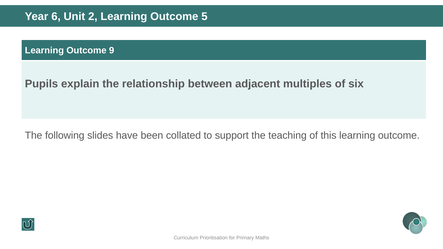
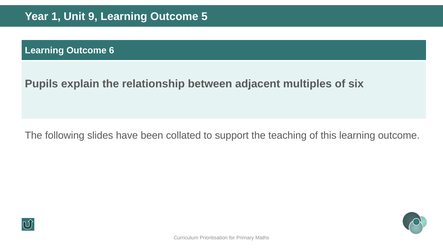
6: 6 -> 1
2: 2 -> 9
9: 9 -> 6
